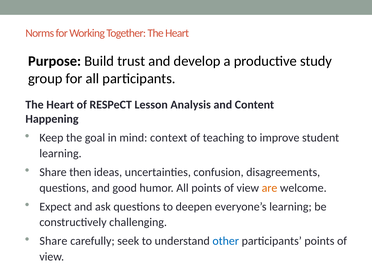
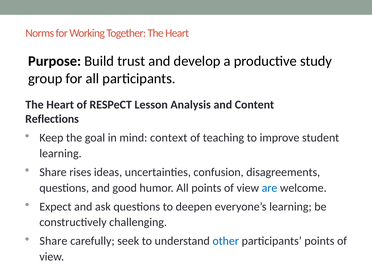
Happening: Happening -> Reflections
then: then -> rises
are colour: orange -> blue
